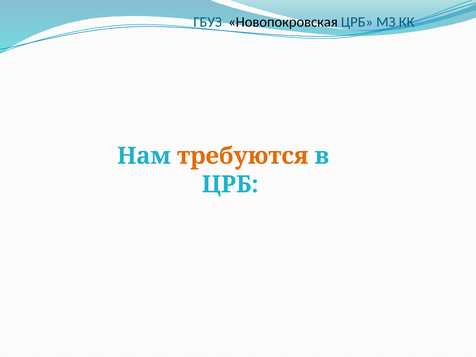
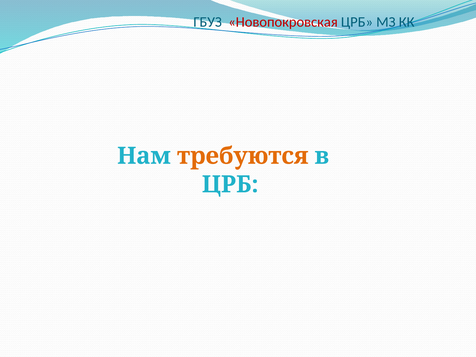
Новопокровская colour: black -> red
